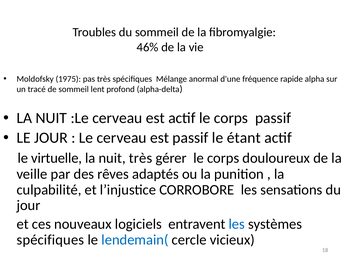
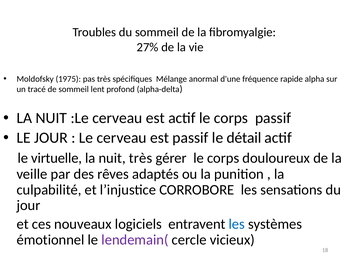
46%: 46% -> 27%
étant: étant -> détail
spécifiques at (50, 240): spécifiques -> émotionnel
lendemain( colour: blue -> purple
